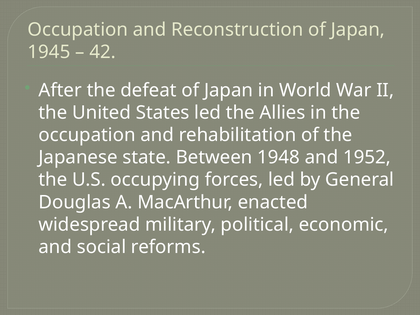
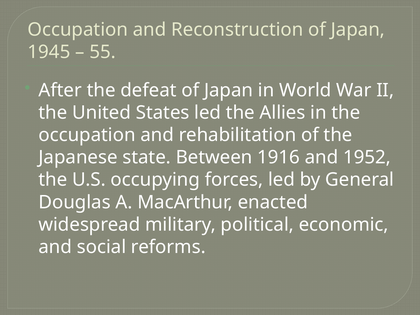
42: 42 -> 55
1948: 1948 -> 1916
